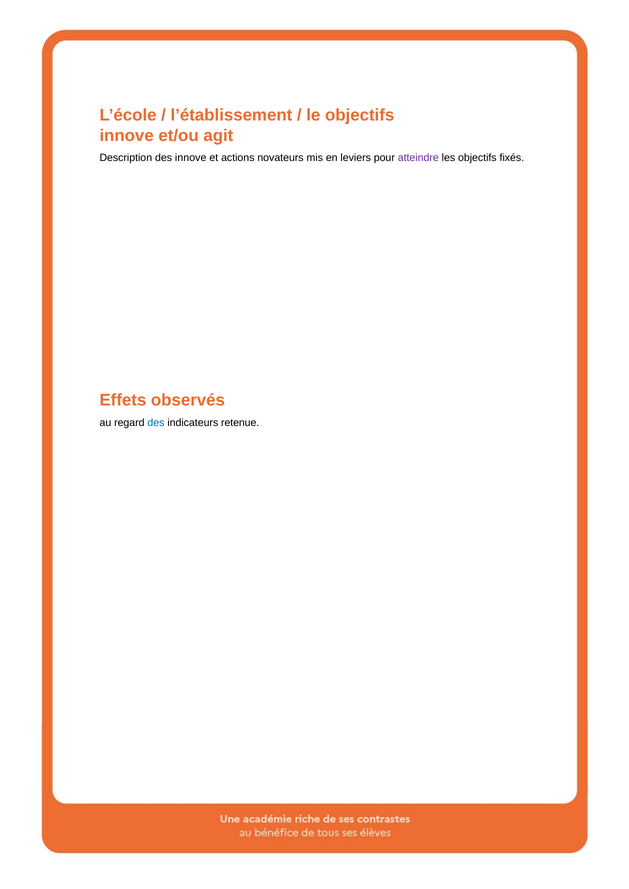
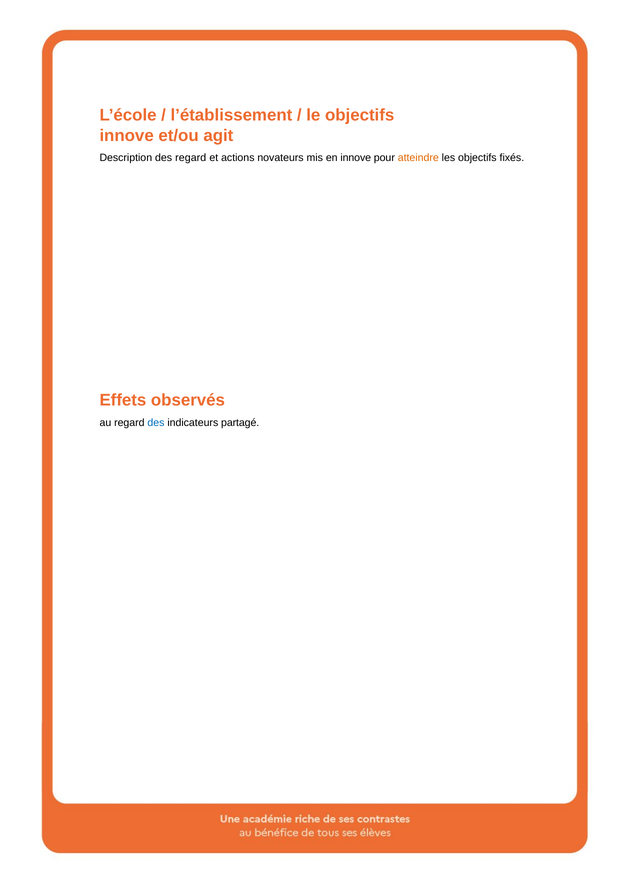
des innove: innove -> regard
en leviers: leviers -> innove
atteindre colour: purple -> orange
retenue: retenue -> partagé
